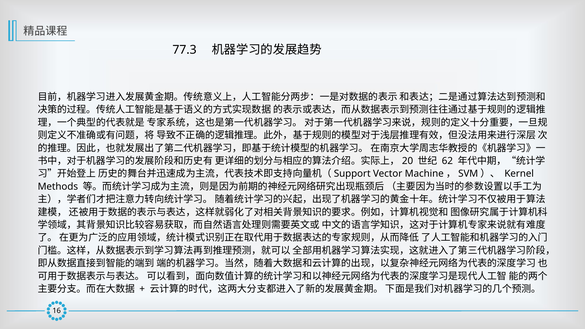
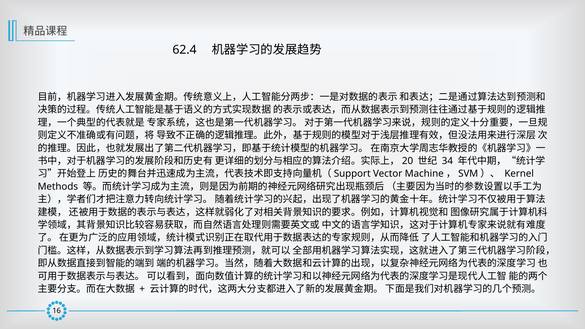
77.3: 77.3 -> 62.4
62: 62 -> 34
